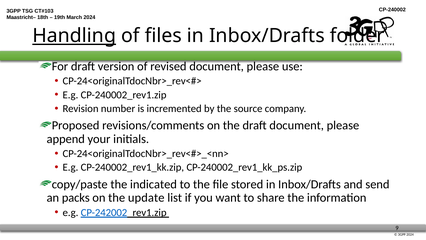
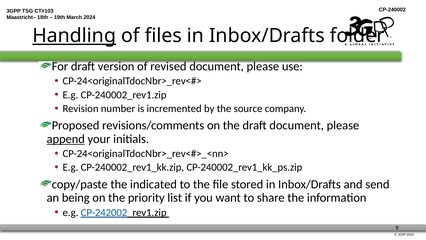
append underline: none -> present
packs: packs -> being
update: update -> priority
